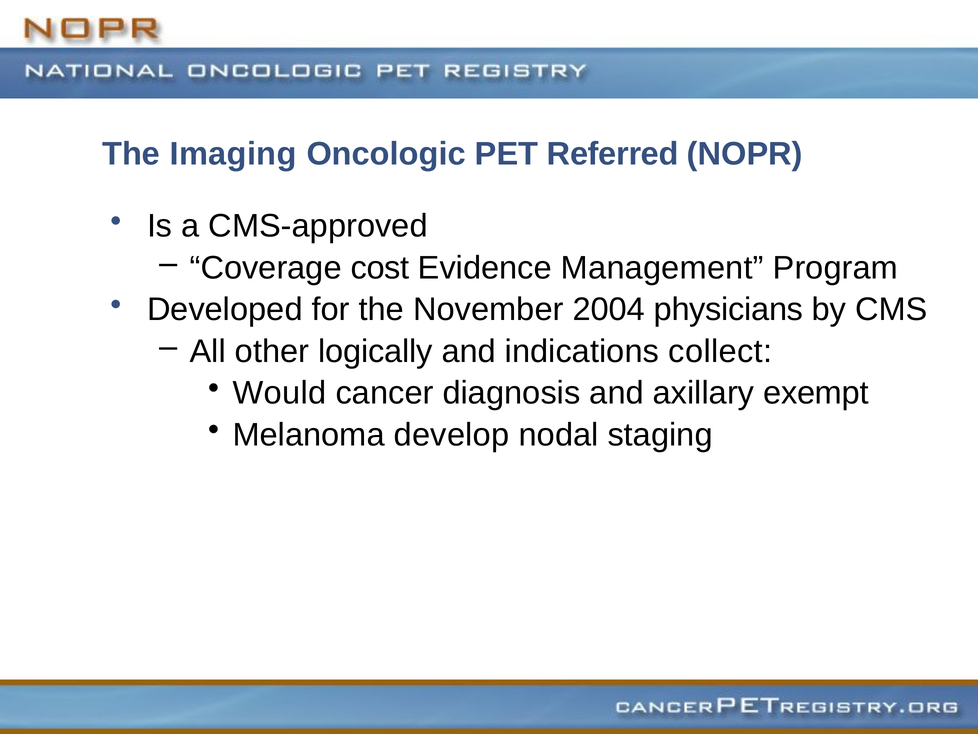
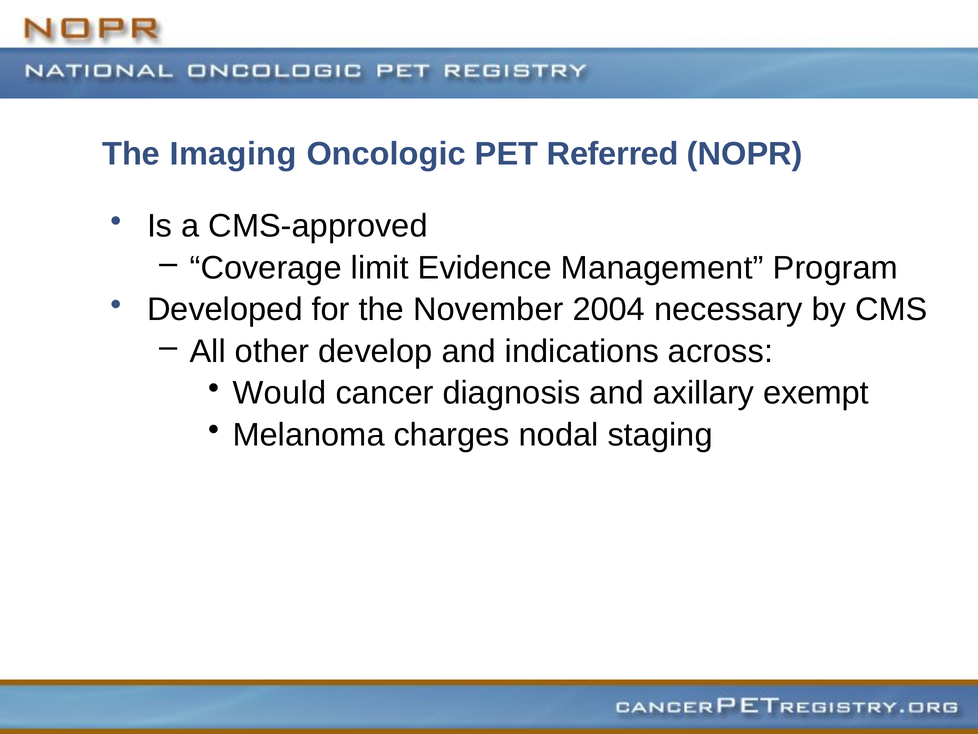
cost: cost -> limit
physicians: physicians -> necessary
logically: logically -> develop
collect: collect -> across
develop: develop -> charges
